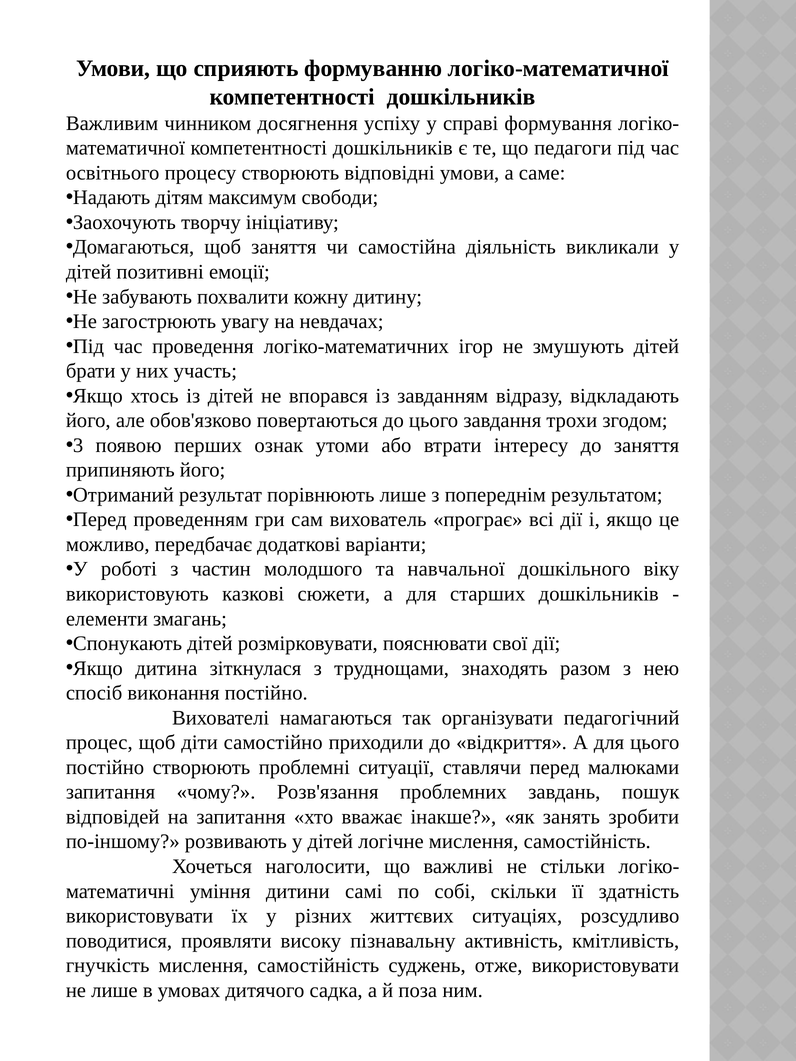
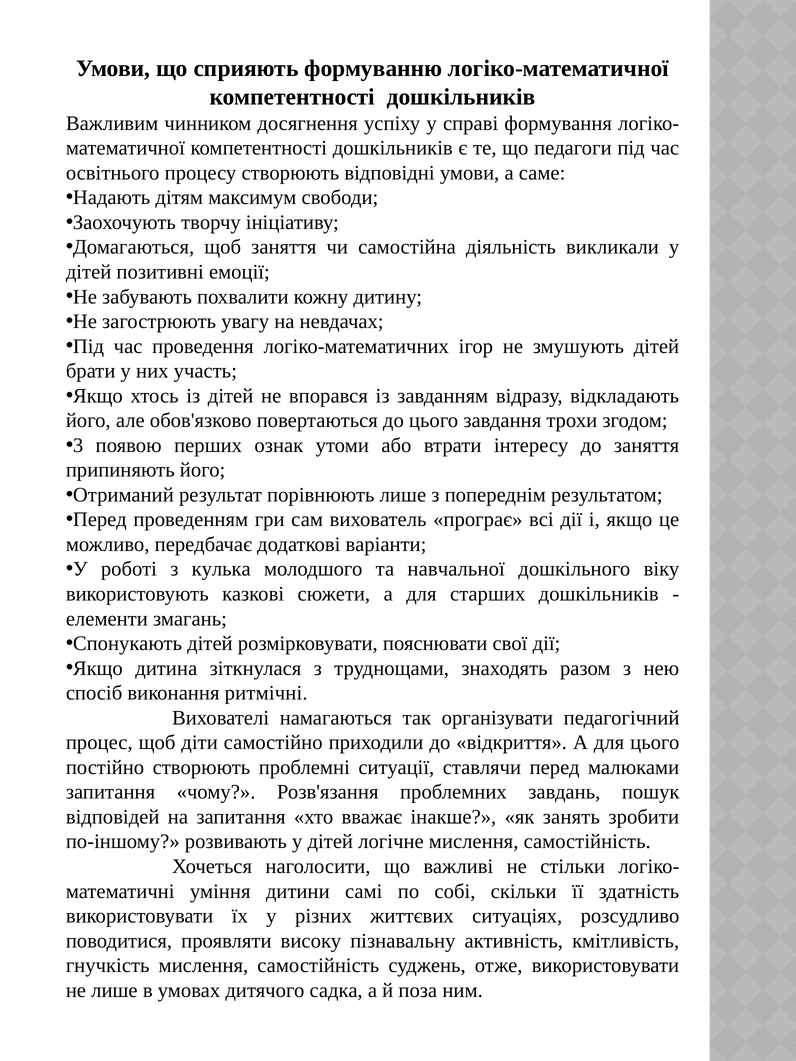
частин: частин -> кулька
виконання постійно: постійно -> ритмічні
